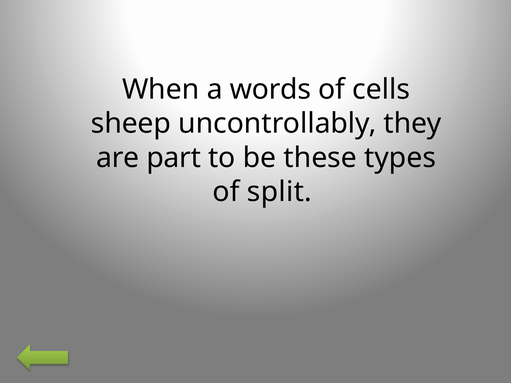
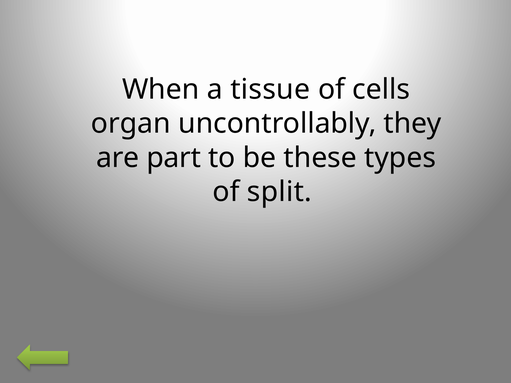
words: words -> tissue
sheep: sheep -> organ
